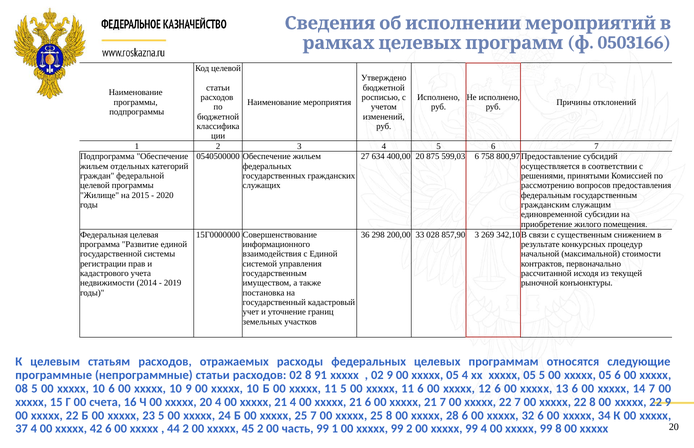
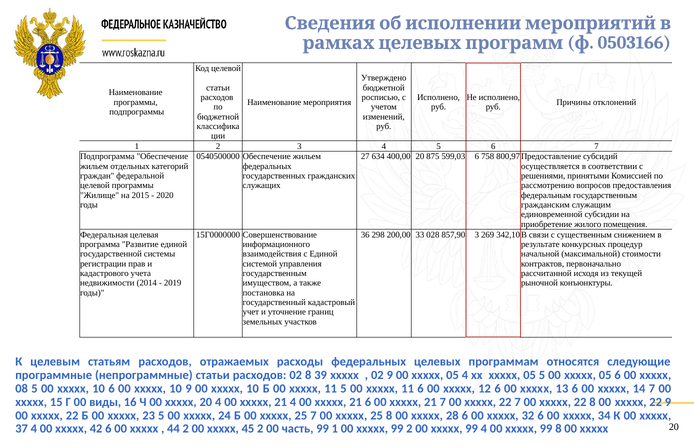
91: 91 -> 39
счета: счета -> виды
